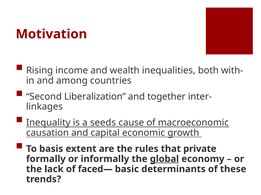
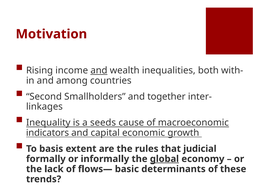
and at (99, 71) underline: none -> present
Liberalization: Liberalization -> Smallholders
causation: causation -> indicators
private: private -> judicial
faced—: faced— -> flows—
